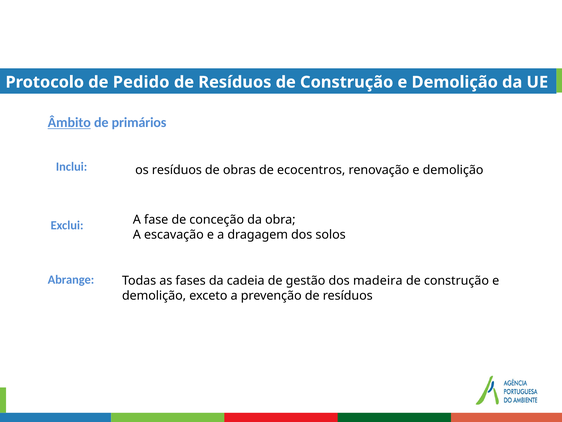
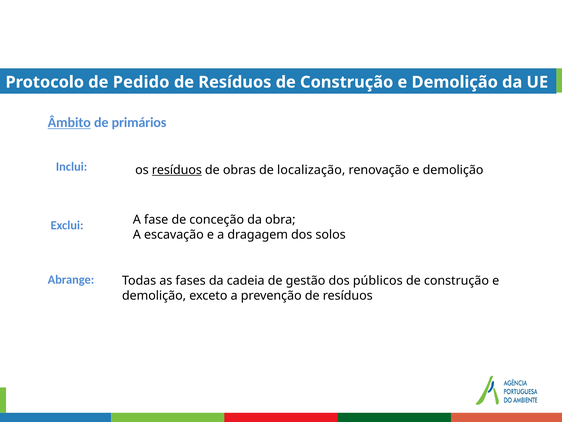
resíduos at (177, 170) underline: none -> present
ecocentros: ecocentros -> localização
madeira: madeira -> públicos
